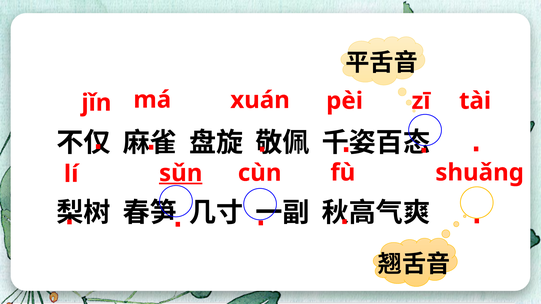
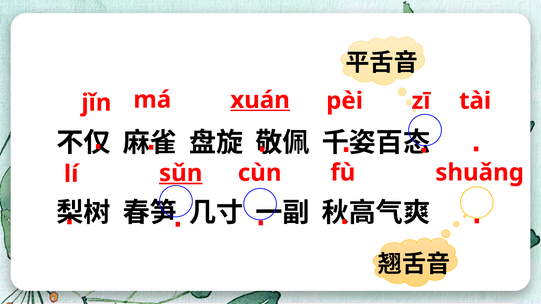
xuán underline: none -> present
